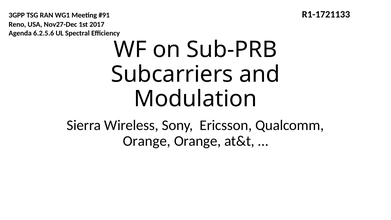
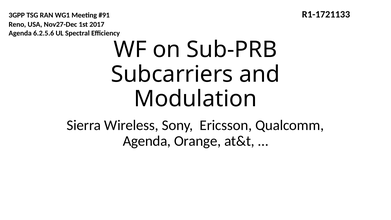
Orange at (147, 141): Orange -> Agenda
